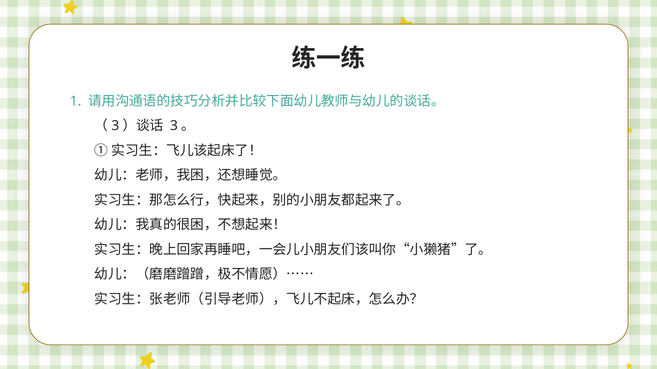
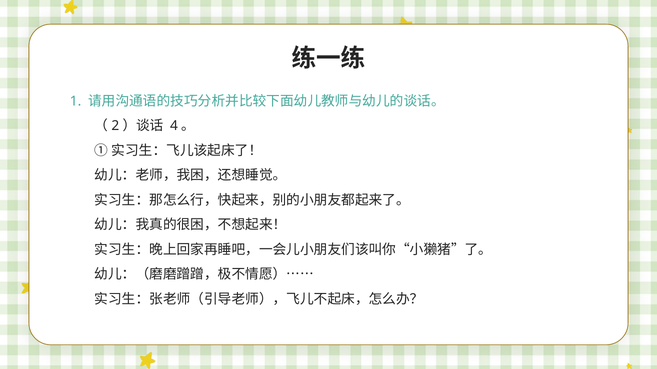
3 at (115, 126): 3 -> 2
3 at (174, 126): 3 -> 4
